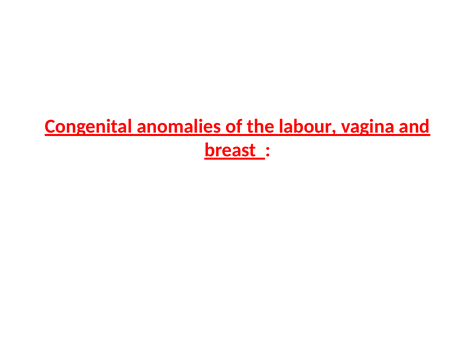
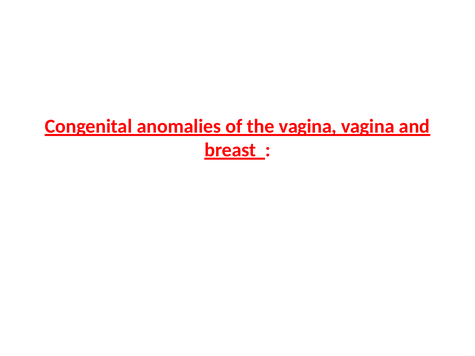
the labour: labour -> vagina
